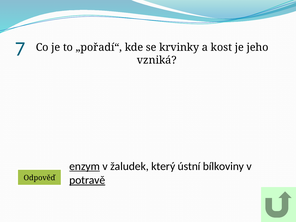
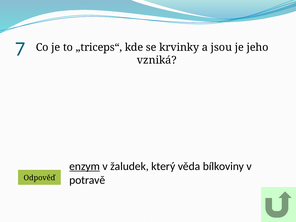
„pořadí“: „pořadí“ -> „triceps“
kost: kost -> jsou
ústní: ústní -> věda
potravě underline: present -> none
